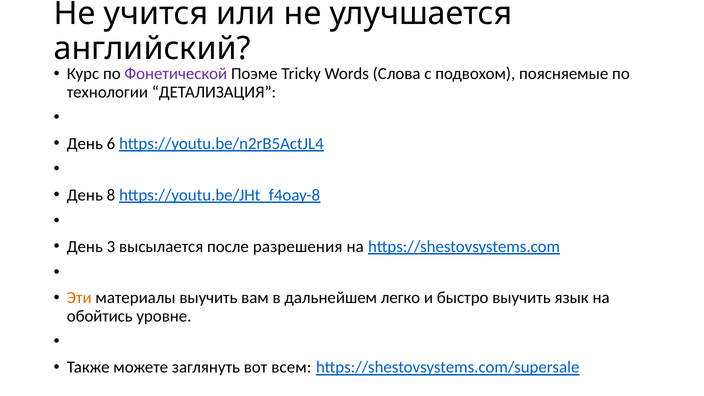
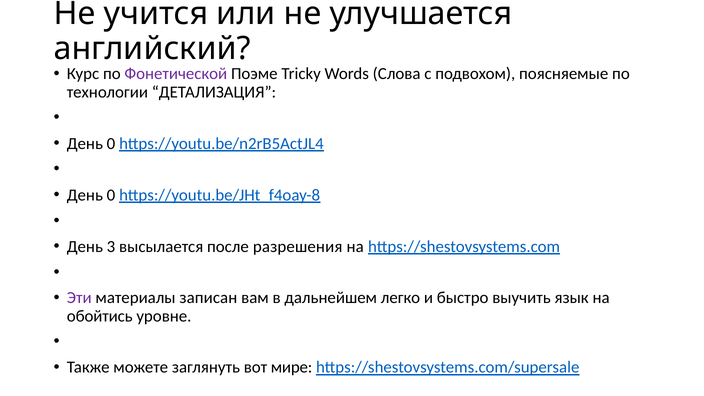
6 at (111, 144): 6 -> 0
8 at (111, 195): 8 -> 0
Эти colour: orange -> purple
материалы выучить: выучить -> записан
всем: всем -> мире
